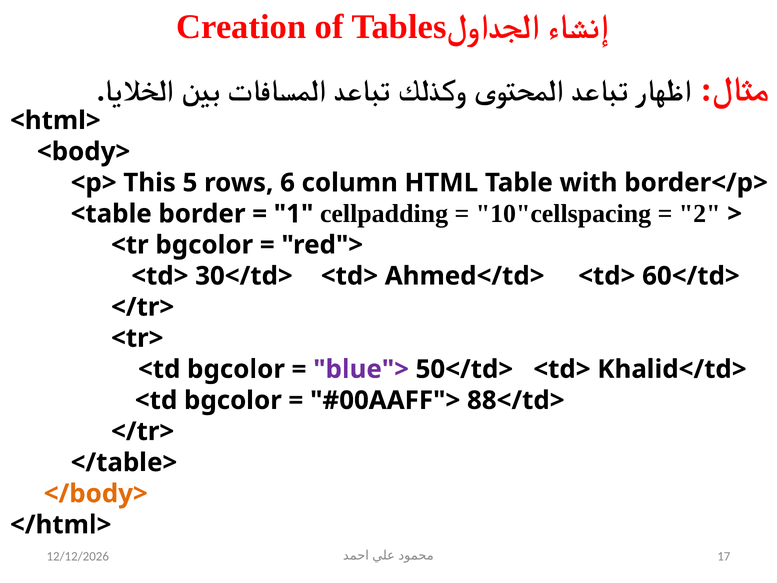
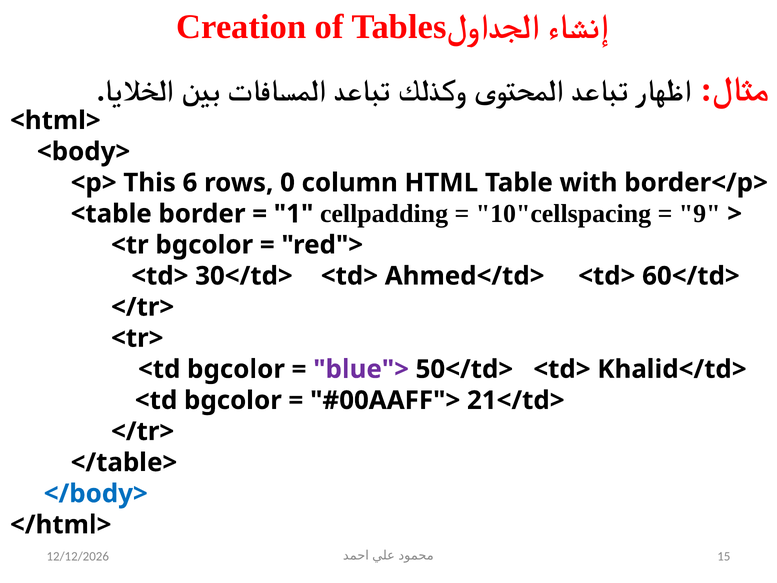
5: 5 -> 6
6: 6 -> 0
2: 2 -> 9
88</td>: 88</td> -> 21</td>
</body> colour: orange -> blue
17: 17 -> 15
